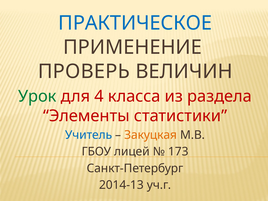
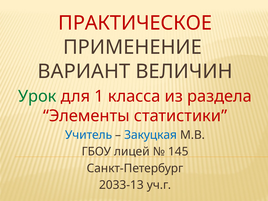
ПРАКТИЧЕСКОЕ colour: blue -> red
ПРОВЕРЬ: ПРОВЕРЬ -> ВАРИАНТ
4: 4 -> 1
Закуцкая colour: orange -> blue
173: 173 -> 145
2014-13: 2014-13 -> 2033-13
